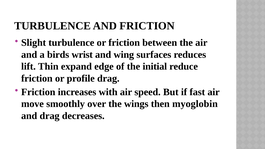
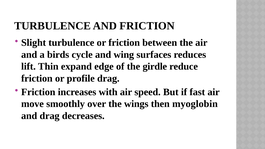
wrist: wrist -> cycle
initial: initial -> girdle
